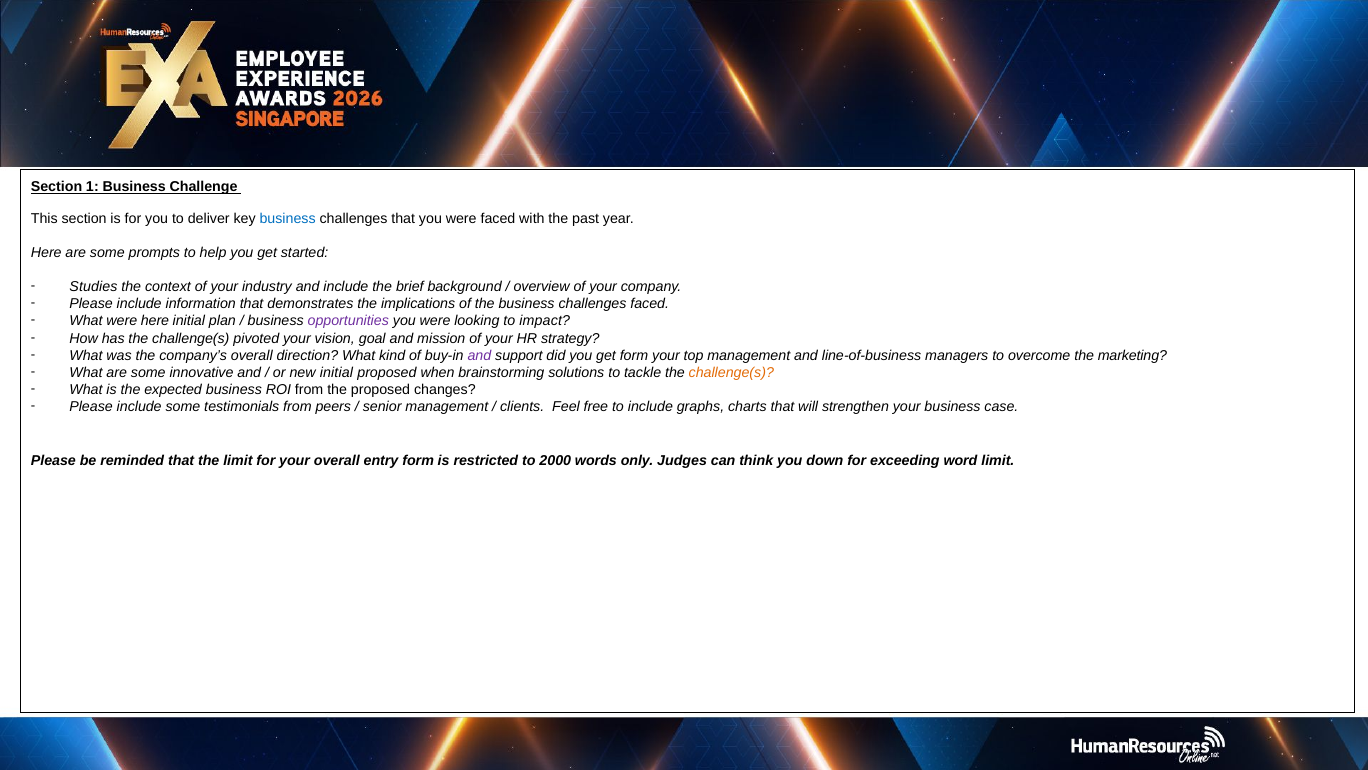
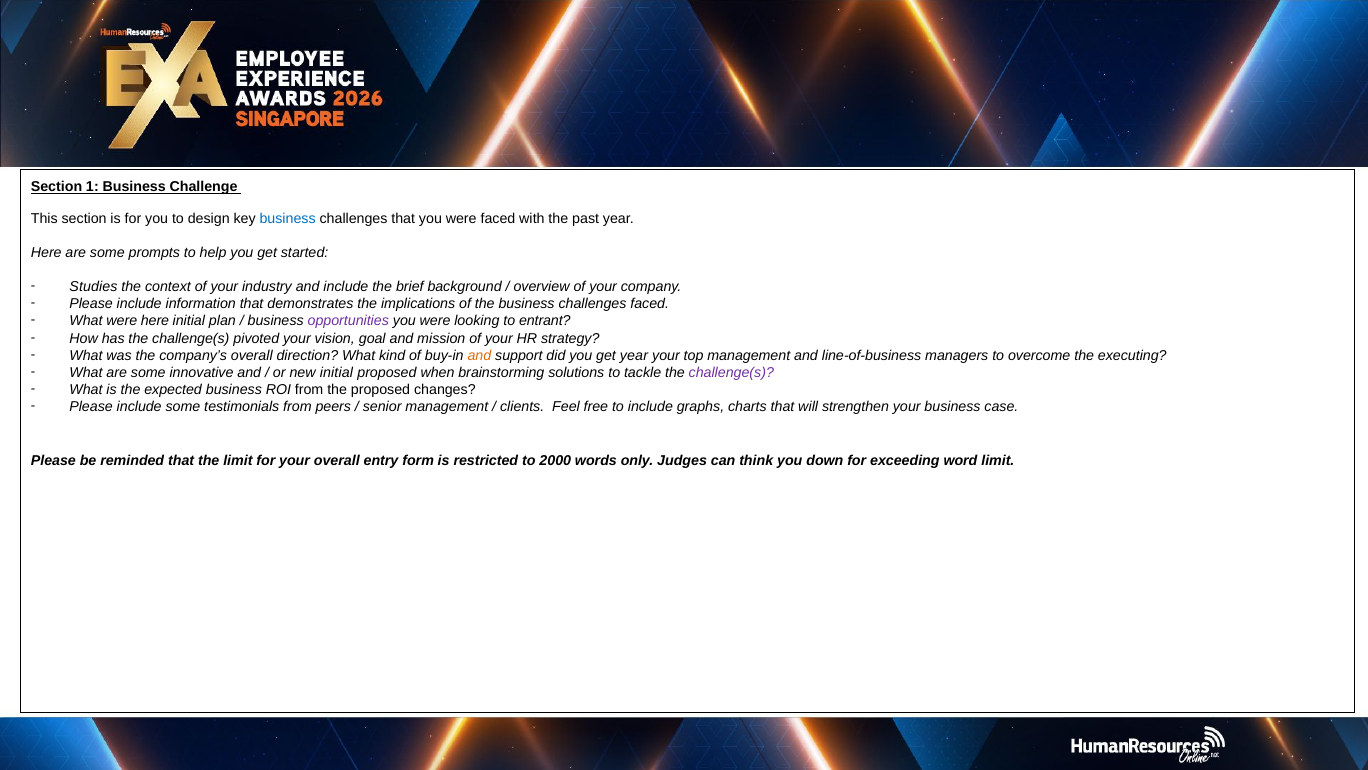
deliver: deliver -> design
impact: impact -> entrant
and at (479, 355) colour: purple -> orange
get form: form -> year
marketing: marketing -> executing
challenge(s at (731, 372) colour: orange -> purple
